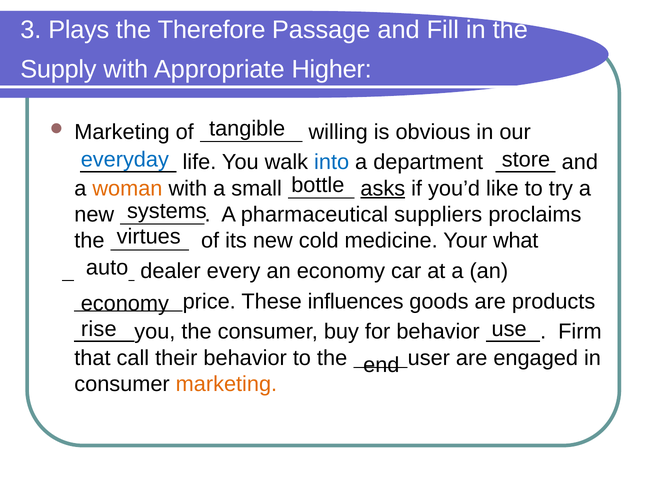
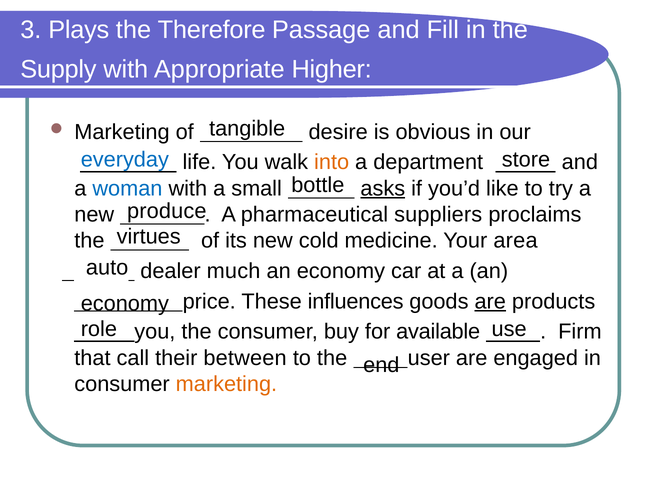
willing: willing -> desire
into colour: blue -> orange
woman colour: orange -> blue
systems: systems -> produce
what: what -> area
every: every -> much
are at (490, 301) underline: none -> present
rise: rise -> role
for behavior: behavior -> available
their behavior: behavior -> between
